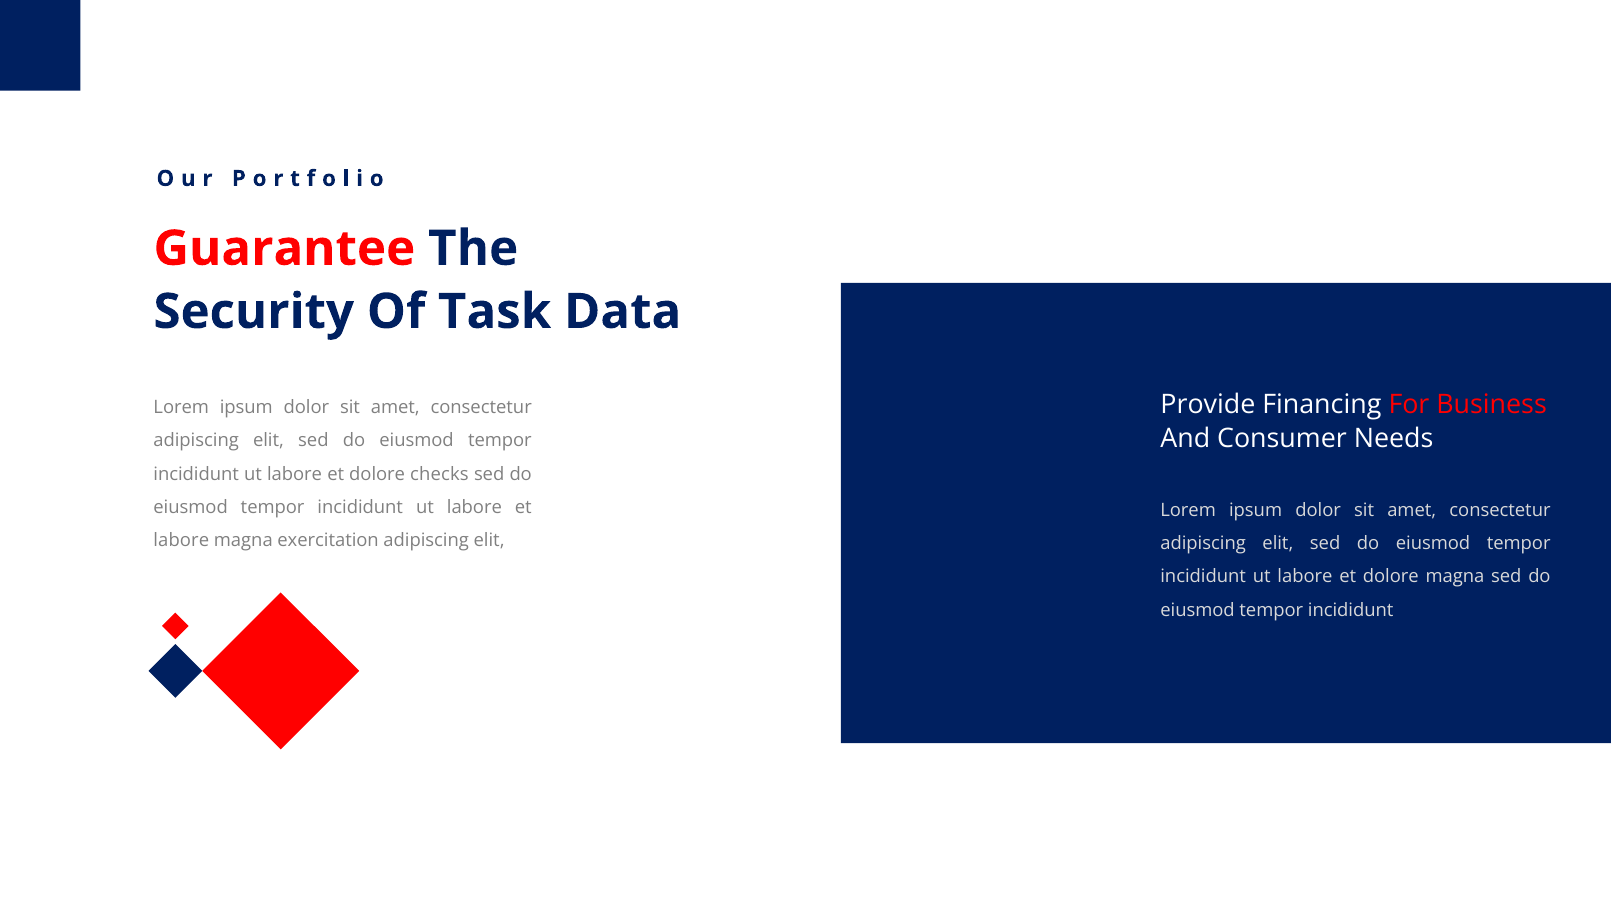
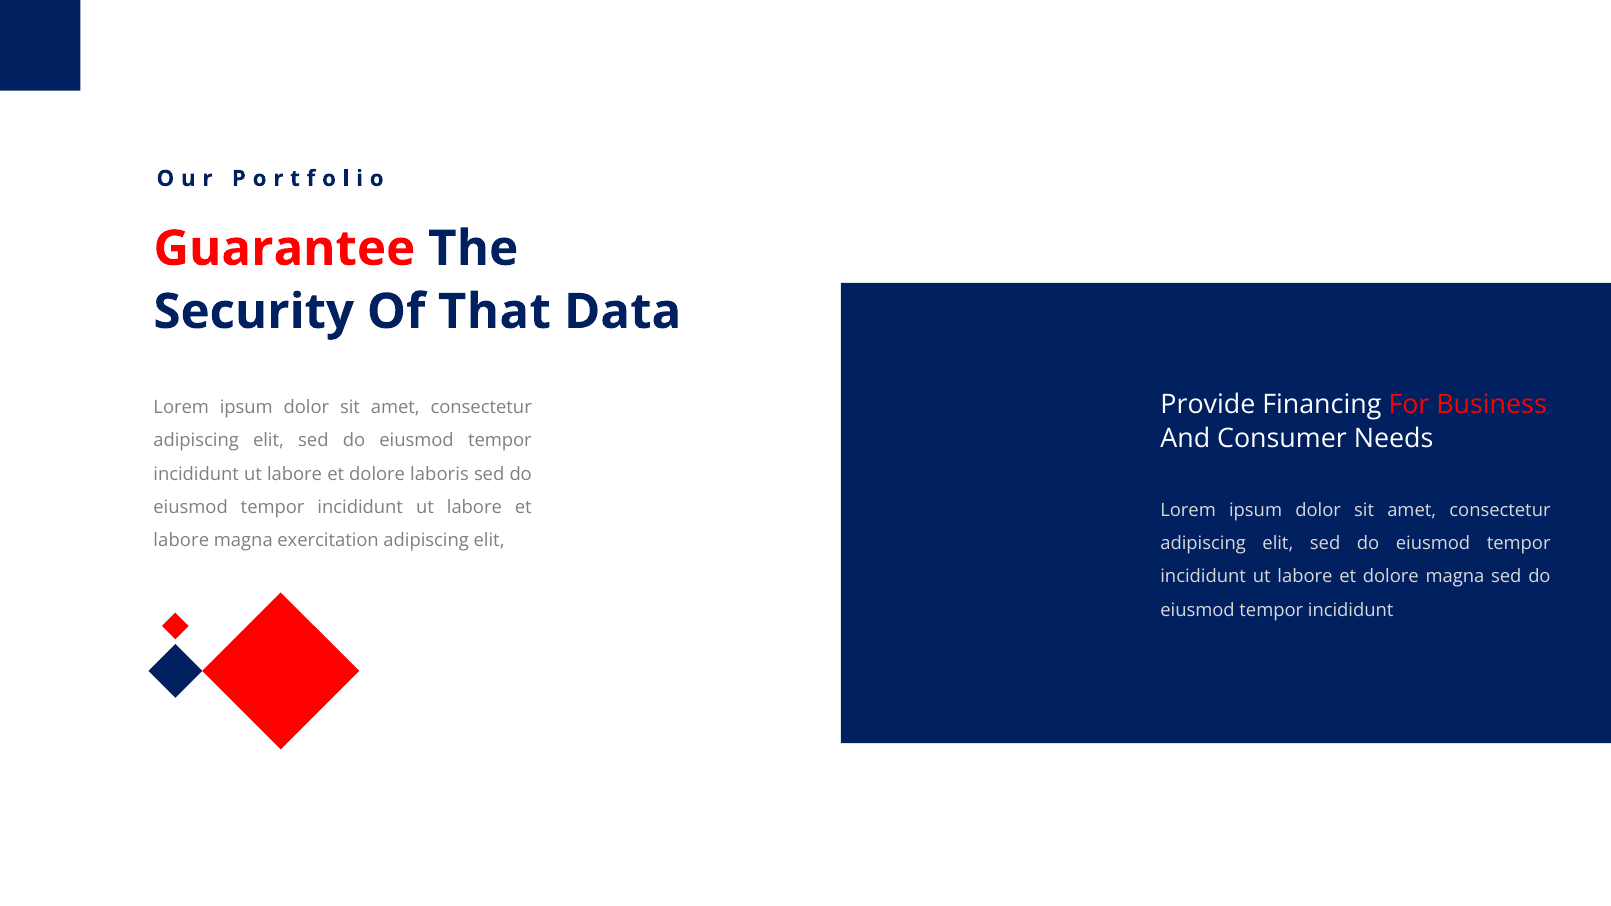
Task: Task -> That
checks: checks -> laboris
